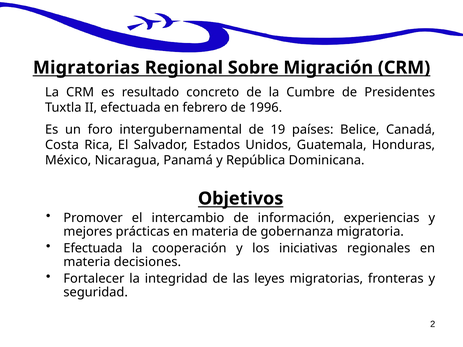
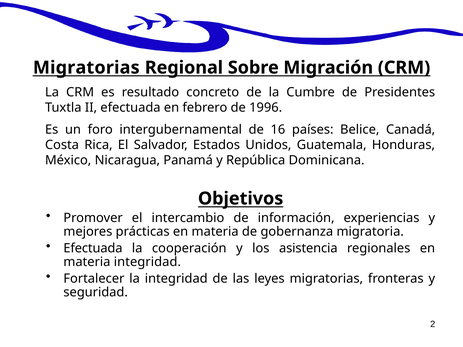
19: 19 -> 16
iniciativas: iniciativas -> asistencia
materia decisiones: decisiones -> integridad
